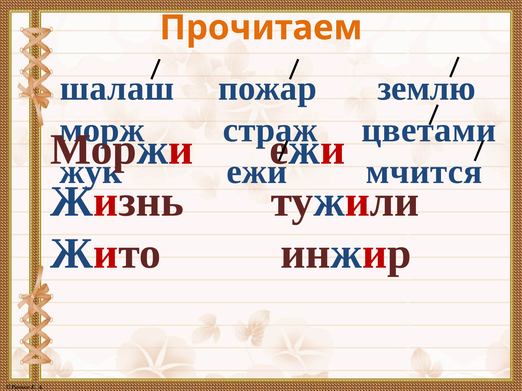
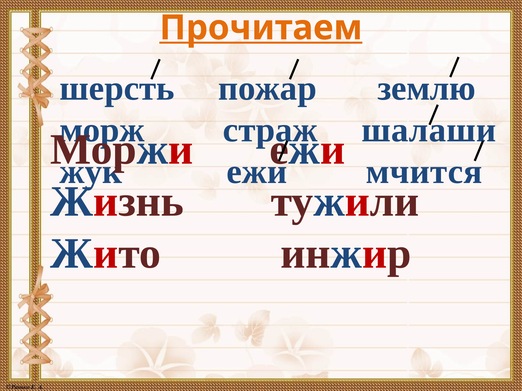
Прочитаем underline: none -> present
шалаш: шалаш -> шерсть
цветами: цветами -> шалаши
